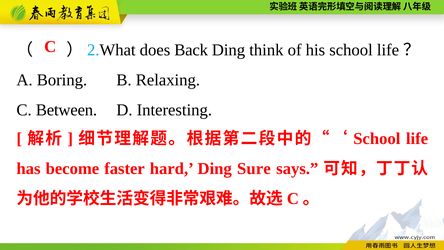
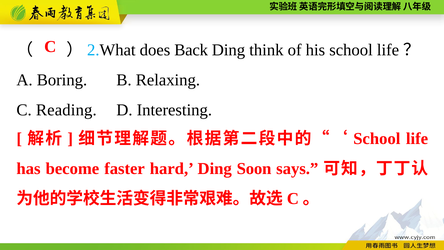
Between: Between -> Reading
Sure: Sure -> Soon
